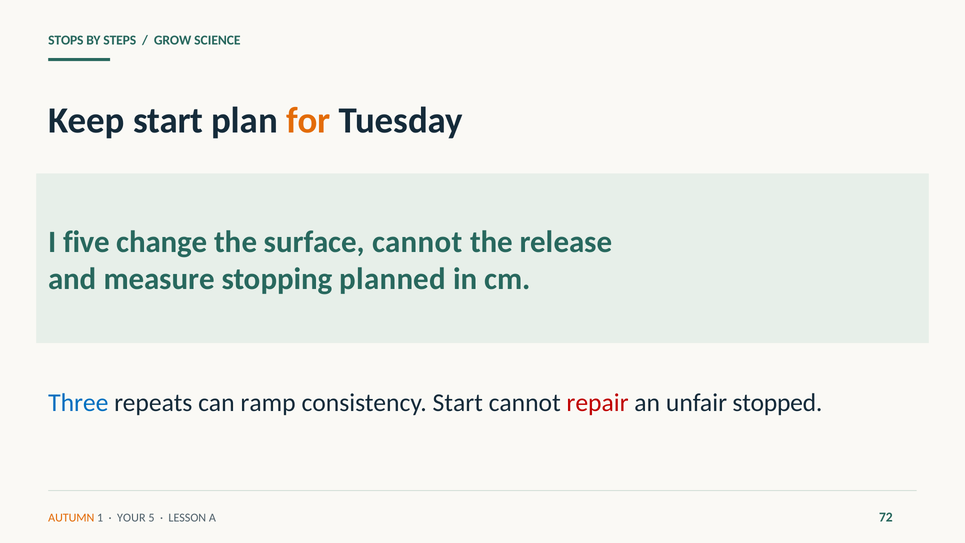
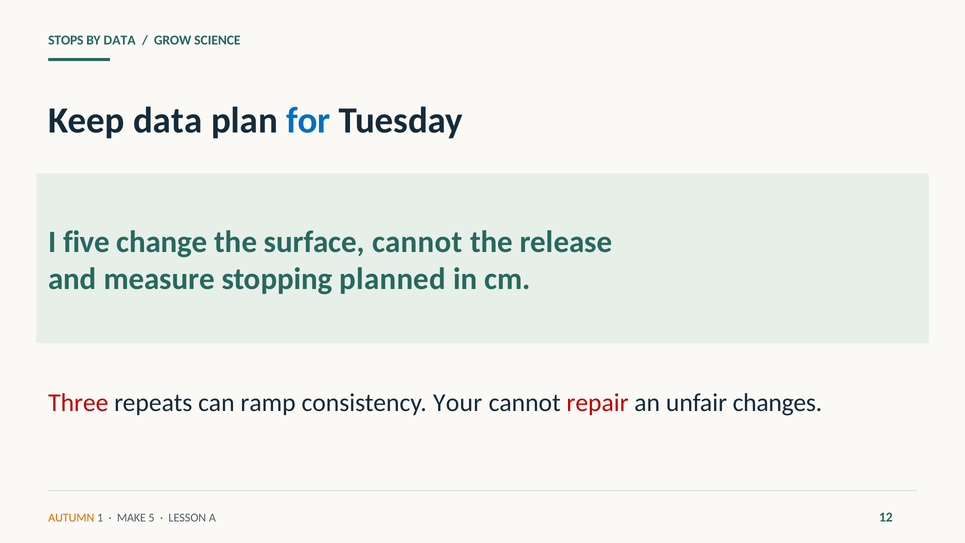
BY STEPS: STEPS -> DATA
Keep start: start -> data
for colour: orange -> blue
Three colour: blue -> red
consistency Start: Start -> Your
stopped: stopped -> changes
YOUR: YOUR -> MAKE
72: 72 -> 12
